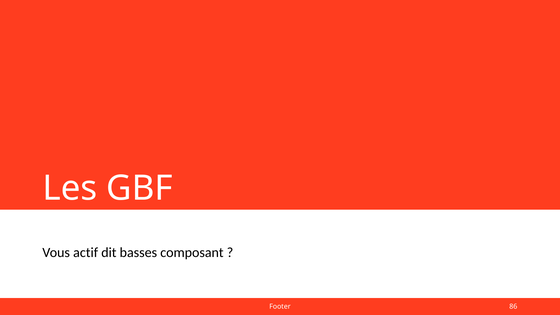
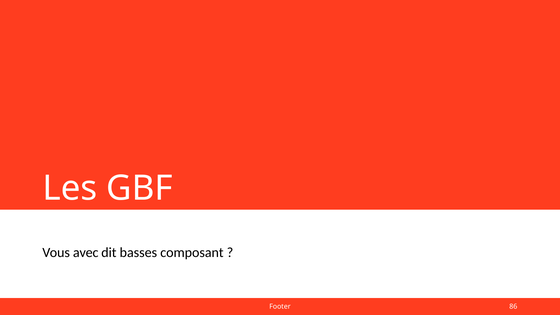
actif: actif -> avec
